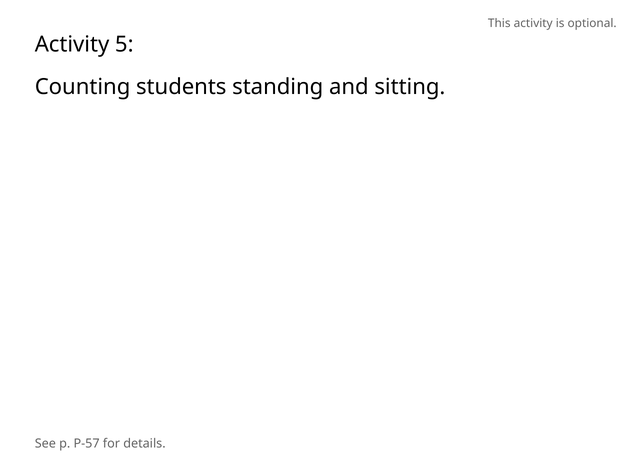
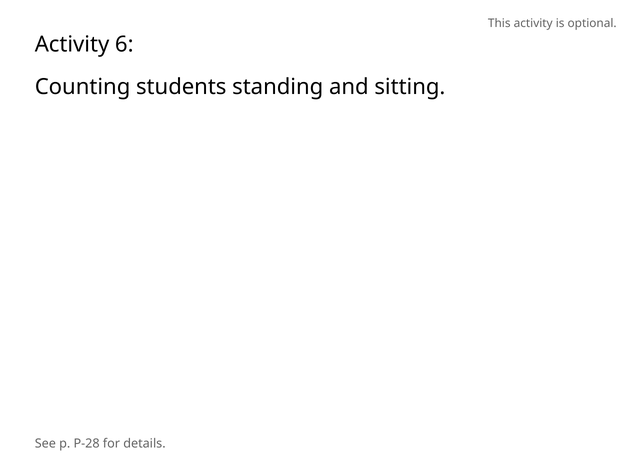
5: 5 -> 6
P-57: P-57 -> P-28
